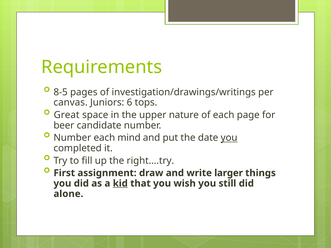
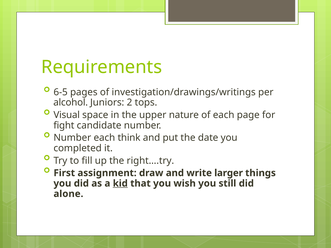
8-5: 8-5 -> 6-5
canvas: canvas -> alcohol
6: 6 -> 2
Great: Great -> Visual
beer: beer -> fight
mind: mind -> think
you at (229, 138) underline: present -> none
